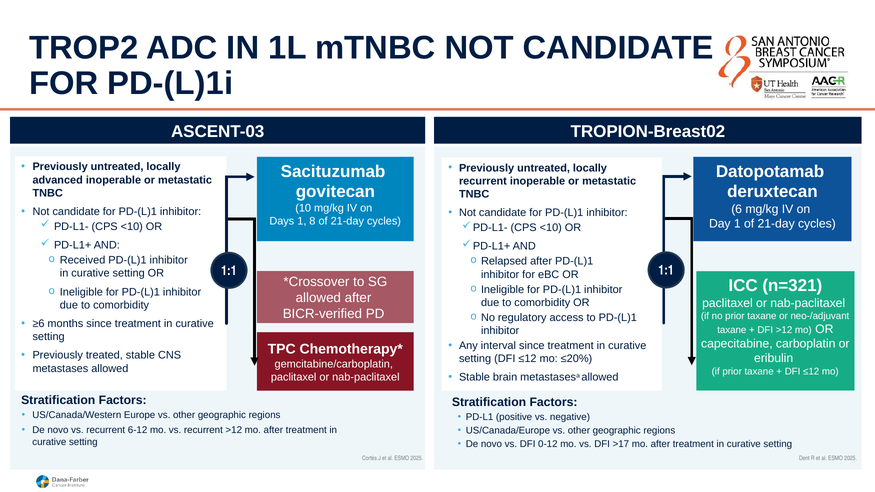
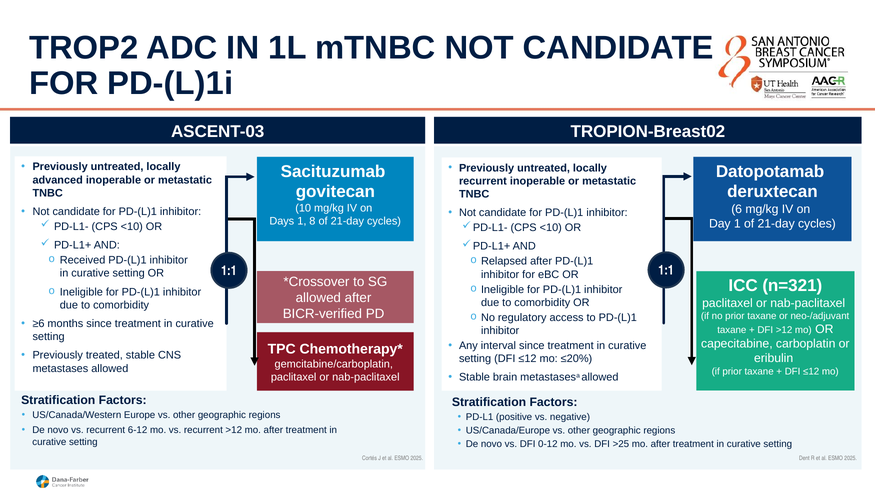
>17: >17 -> >25
